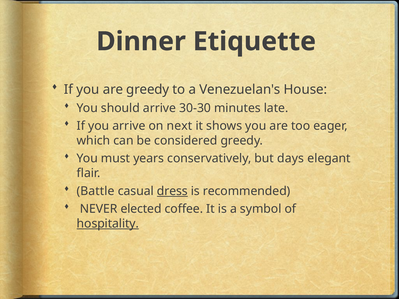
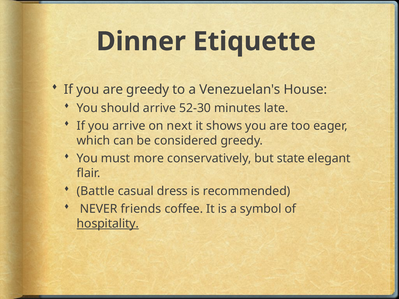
30-30: 30-30 -> 52-30
years: years -> more
days: days -> state
dress underline: present -> none
elected: elected -> friends
